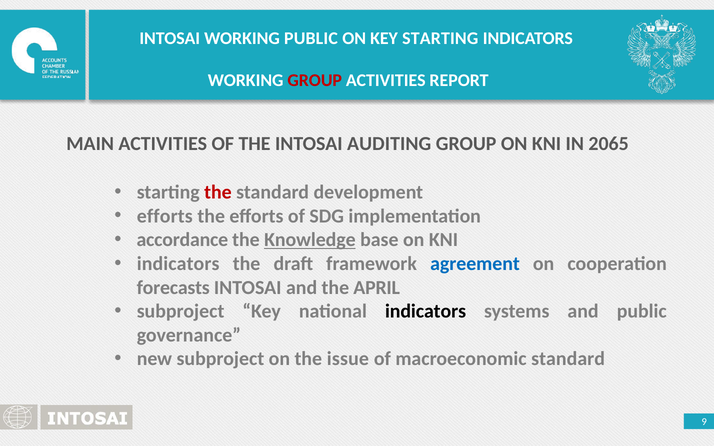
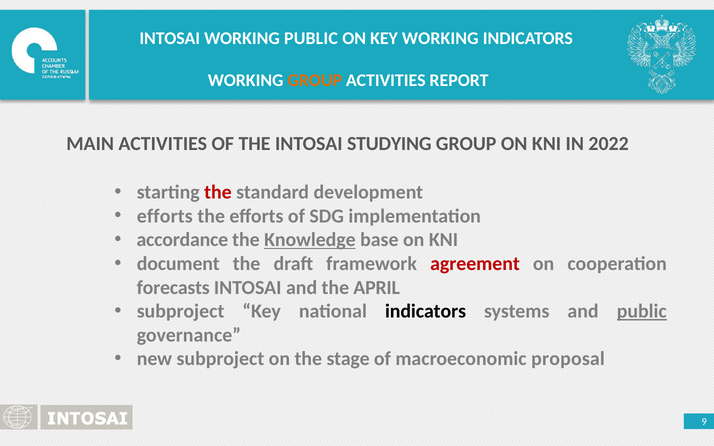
KEY STARTING: STARTING -> WORKING
GROUP at (315, 80) colour: red -> orange
AUDITING: AUDITING -> STUDYING
2065: 2065 -> 2022
indicators at (178, 264): indicators -> document
agreement colour: blue -> red
public at (642, 311) underline: none -> present
issue: issue -> stage
macroeconomic standard: standard -> proposal
